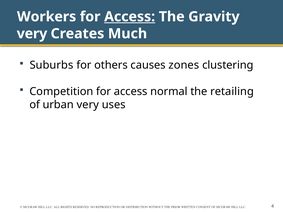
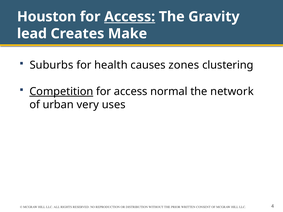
Workers: Workers -> Houston
very at (32, 34): very -> lead
Much: Much -> Make
others: others -> health
Competition underline: none -> present
retailing: retailing -> network
